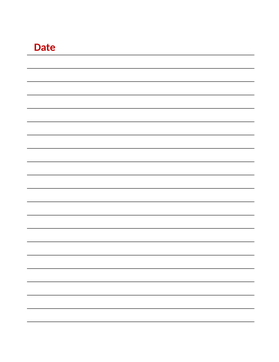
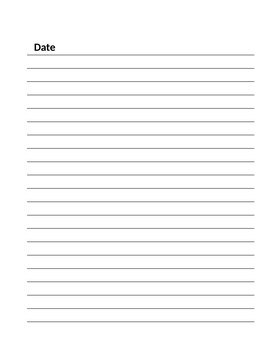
Date colour: red -> black
